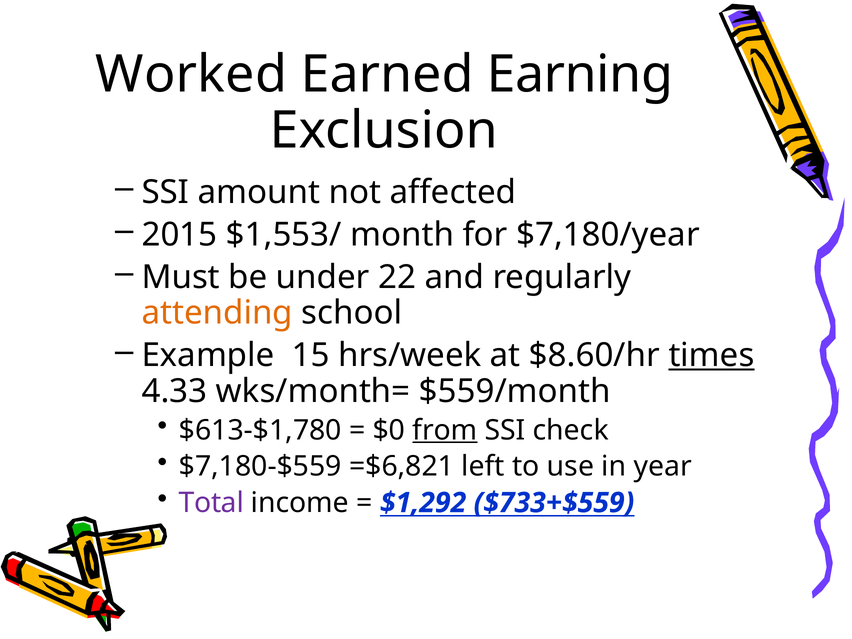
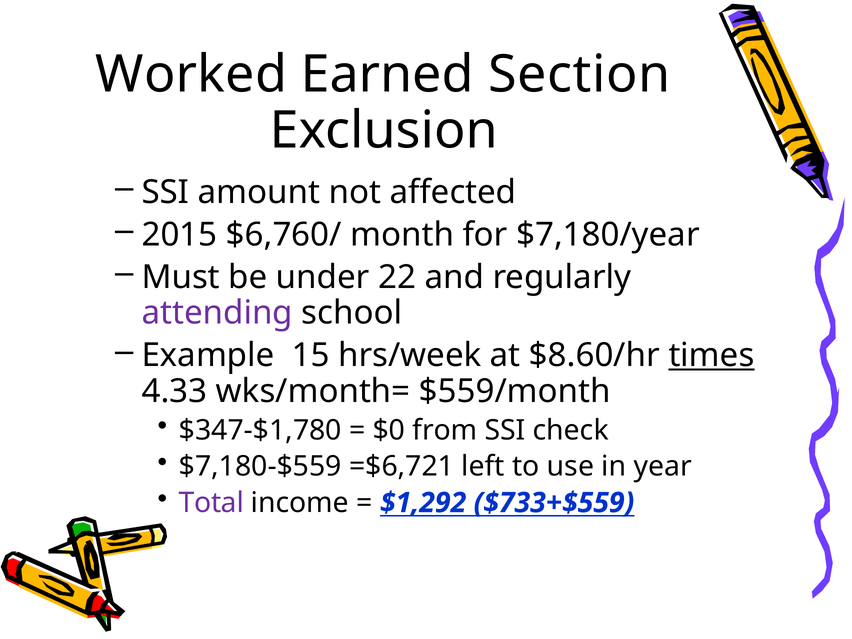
Earning: Earning -> Section
$1,553/: $1,553/ -> $6,760/
attending colour: orange -> purple
$613-$1,780: $613-$1,780 -> $347-$1,780
from underline: present -> none
=$6,821: =$6,821 -> =$6,721
